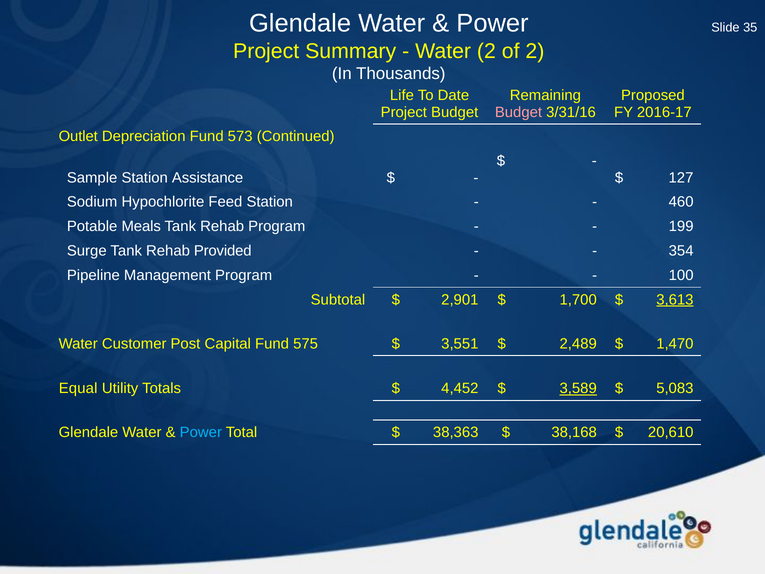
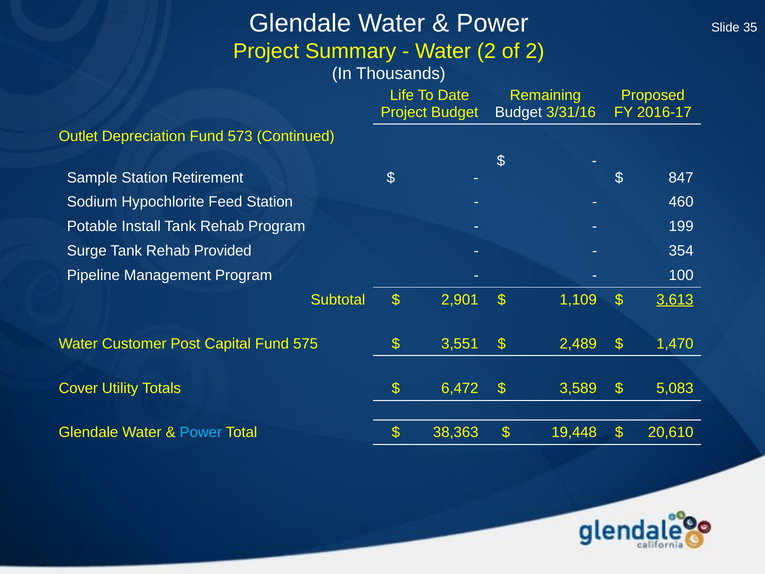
Budget at (518, 112) colour: pink -> white
Assistance: Assistance -> Retirement
127: 127 -> 847
Meals: Meals -> Install
1,700: 1,700 -> 1,109
Equal: Equal -> Cover
4,452: 4,452 -> 6,472
3,589 underline: present -> none
38,168: 38,168 -> 19,448
